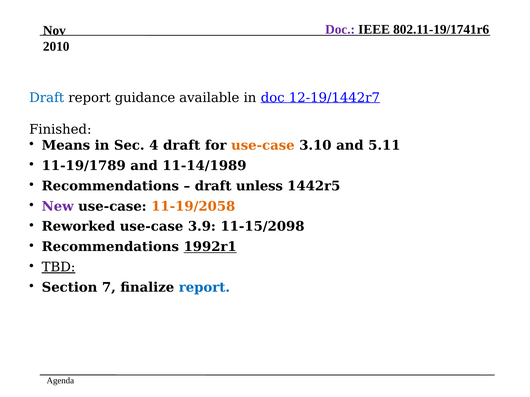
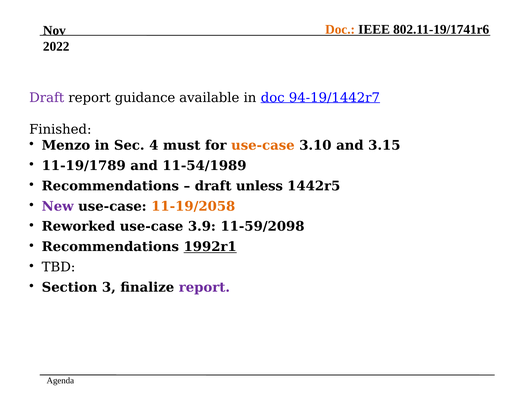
Doc at (340, 29) colour: purple -> orange
2010: 2010 -> 2022
Draft at (47, 98) colour: blue -> purple
12-19/1442r7: 12-19/1442r7 -> 94-19/1442r7
Means: Means -> Menzo
4 draft: draft -> must
5.11: 5.11 -> 3.15
11-14/1989: 11-14/1989 -> 11-54/1989
11-15/2098: 11-15/2098 -> 11-59/2098
TBD underline: present -> none
7: 7 -> 3
report at (204, 288) colour: blue -> purple
